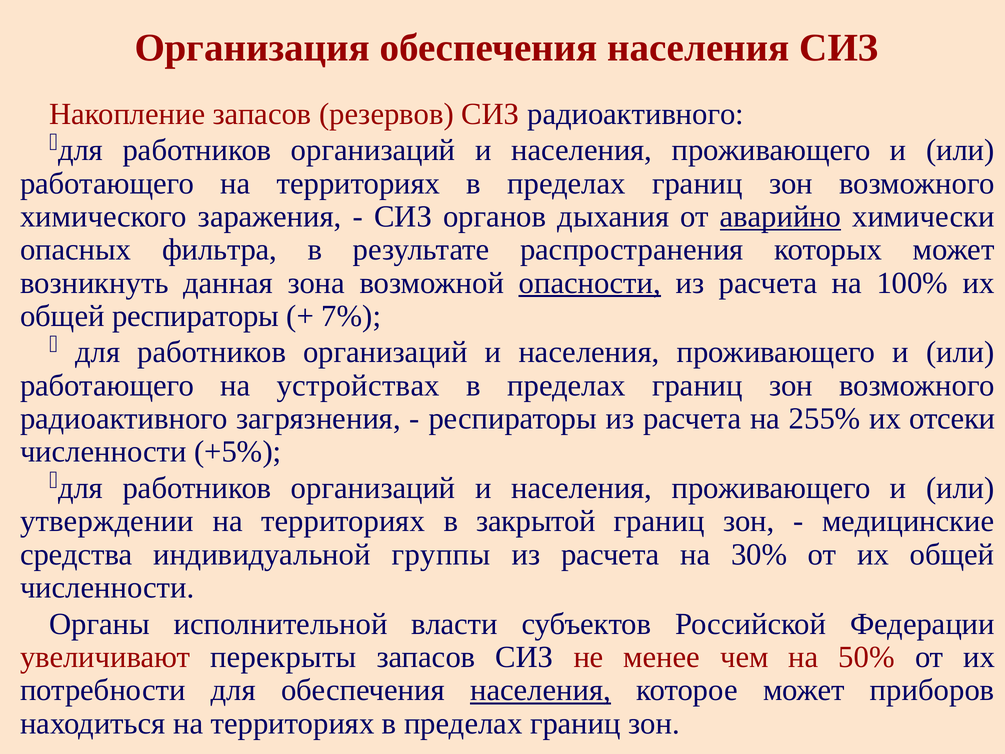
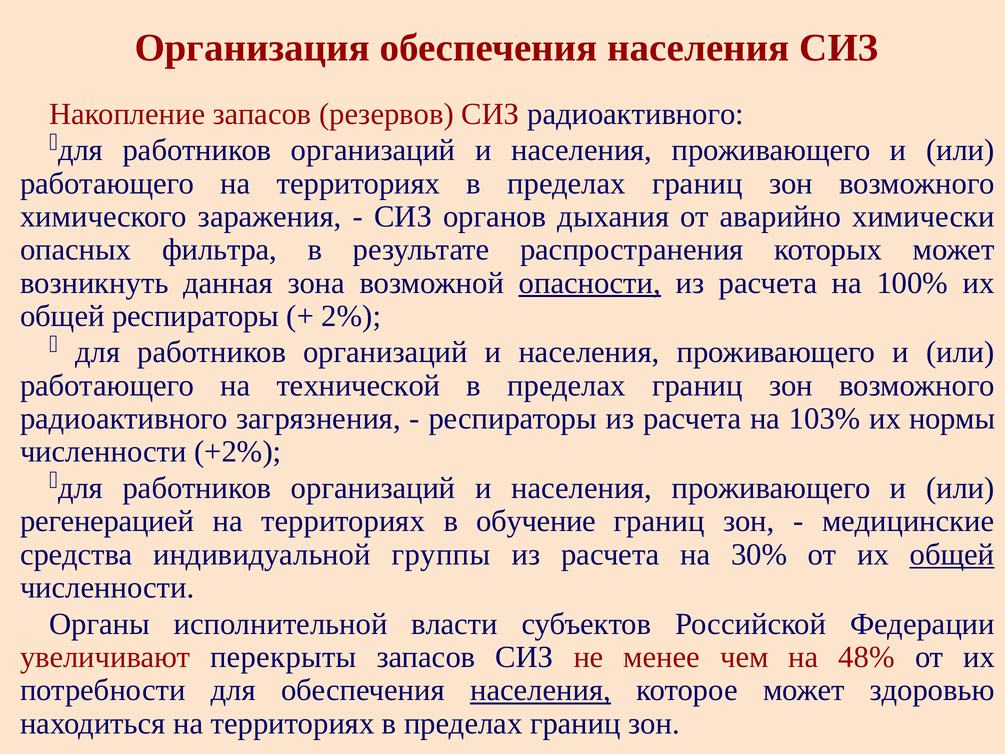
аварийно underline: present -> none
7%: 7% -> 2%
устройствах: устройствах -> технической
255%: 255% -> 103%
отсеки: отсеки -> нормы
+5%: +5% -> +2%
утверждении: утверждении -> регенерацией
закрытой: закрытой -> обучение
общей at (952, 554) underline: none -> present
50%: 50% -> 48%
приборов: приборов -> здоровью
